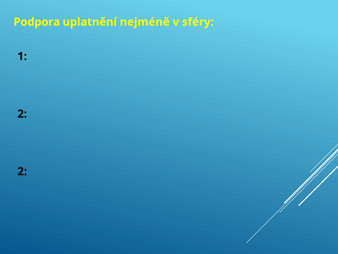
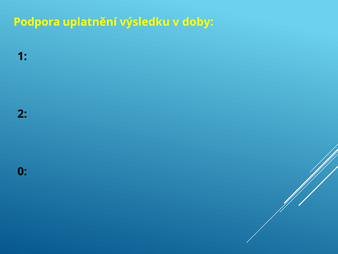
nejméně: nejméně -> výsledku
sféry: sféry -> doby
2 at (22, 171): 2 -> 0
